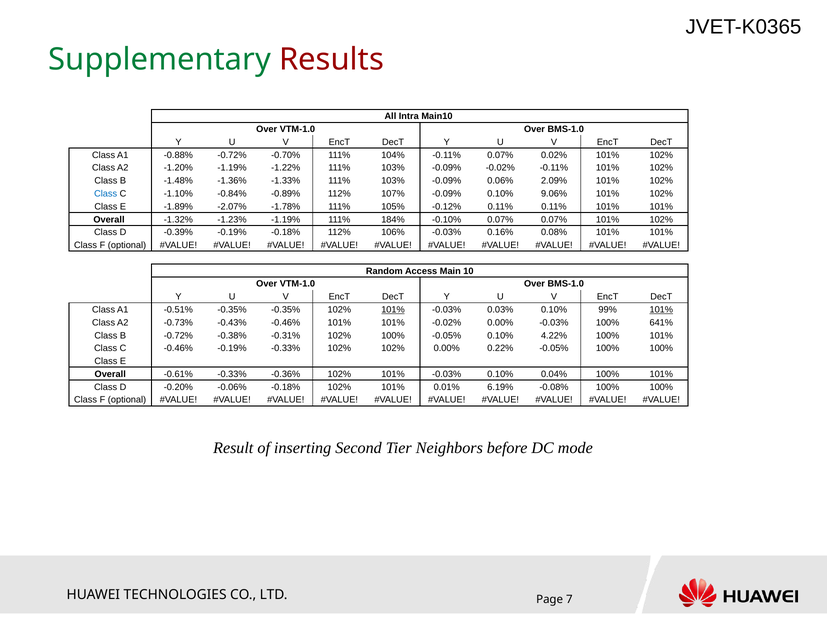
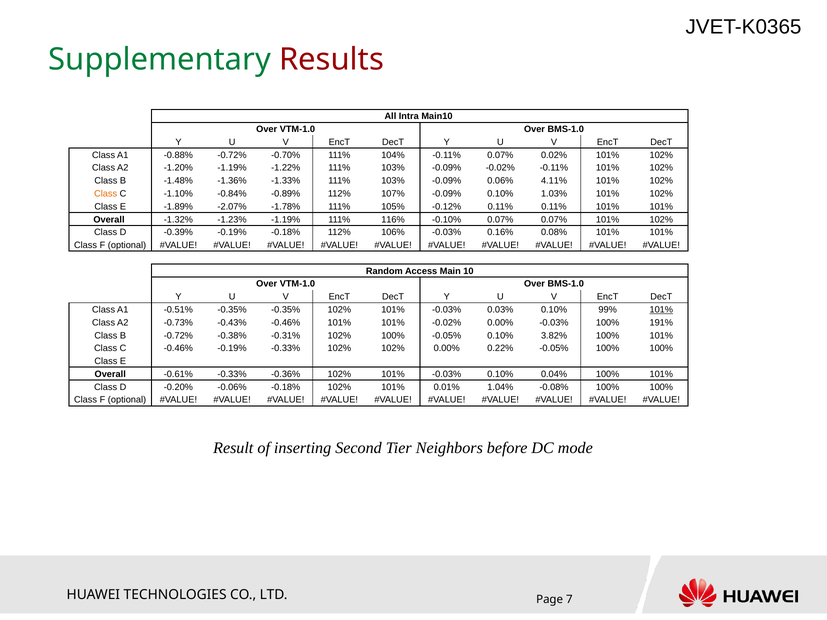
2.09%: 2.09% -> 4.11%
Class at (106, 194) colour: blue -> orange
9.06%: 9.06% -> 1.03%
184%: 184% -> 116%
101% at (393, 310) underline: present -> none
641%: 641% -> 191%
4.22%: 4.22% -> 3.82%
6.19%: 6.19% -> 1.04%
